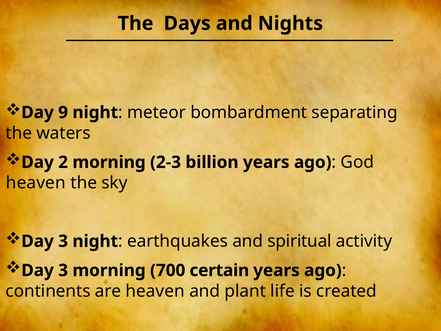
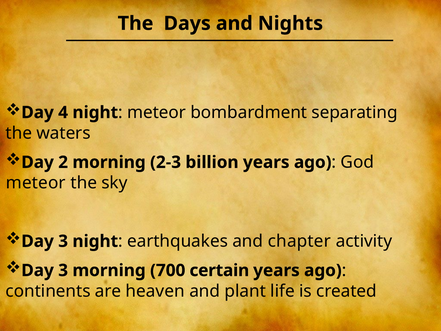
9: 9 -> 4
heaven at (36, 183): heaven -> meteor
spiritual: spiritual -> chapter
